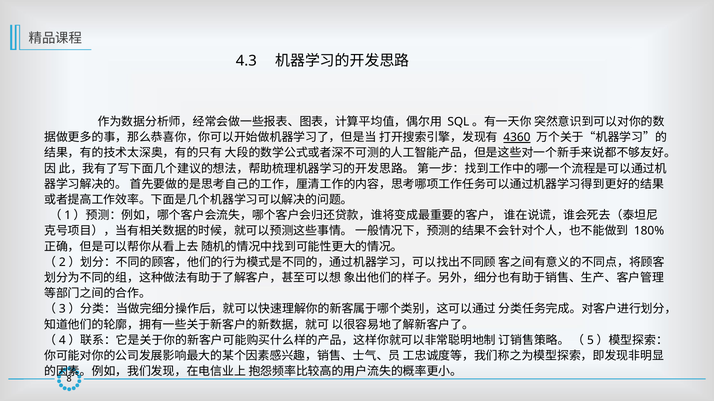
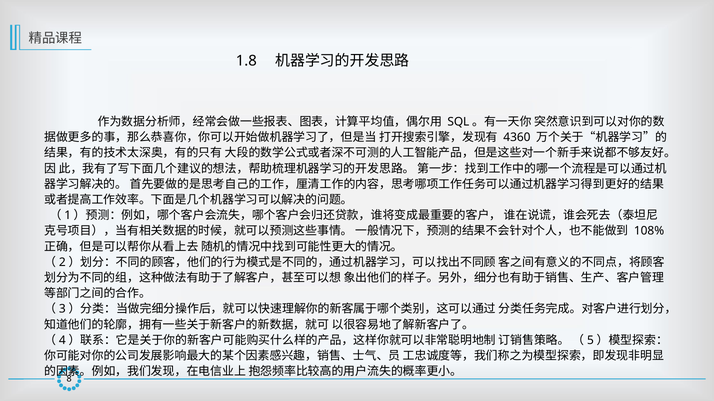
4.3: 4.3 -> 1.8
4360 underline: present -> none
180%: 180% -> 108%
